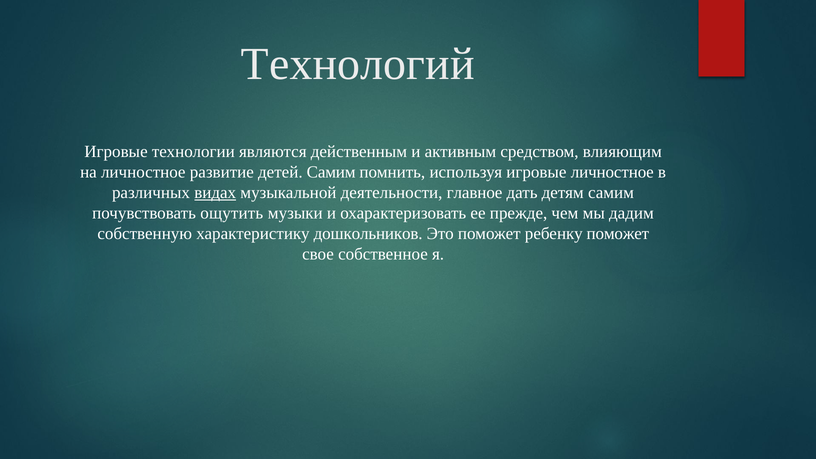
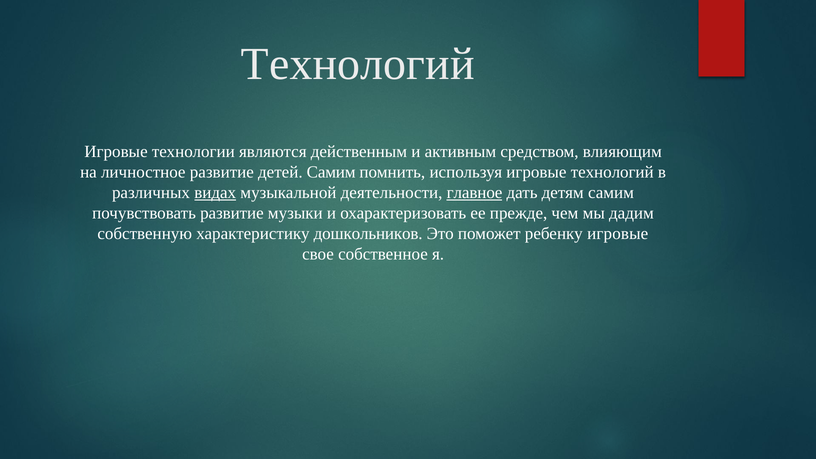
игровые личностное: личностное -> технологий
главное underline: none -> present
почувствовать ощутить: ощутить -> развитие
ребенку поможет: поможет -> игровые
